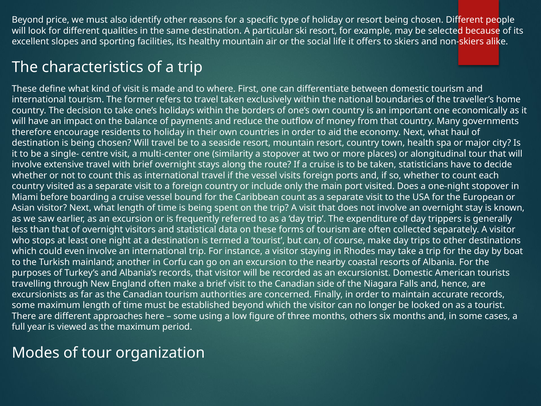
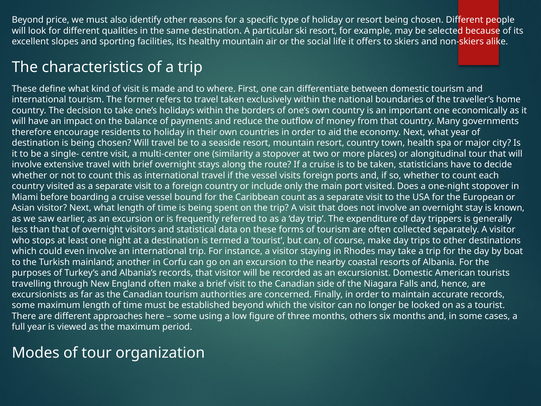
what haul: haul -> year
